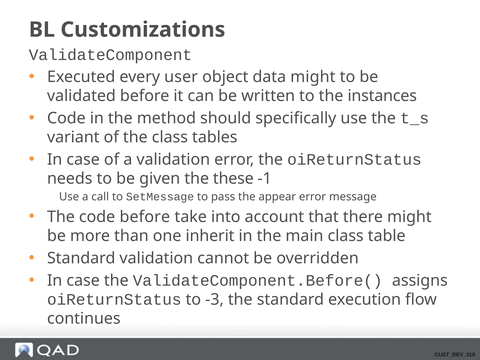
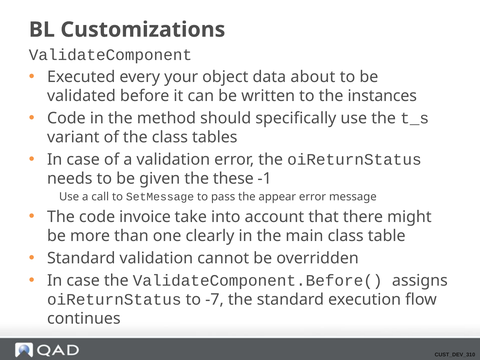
user: user -> your
data might: might -> about
code before: before -> invoice
inherit: inherit -> clearly
-3: -3 -> -7
